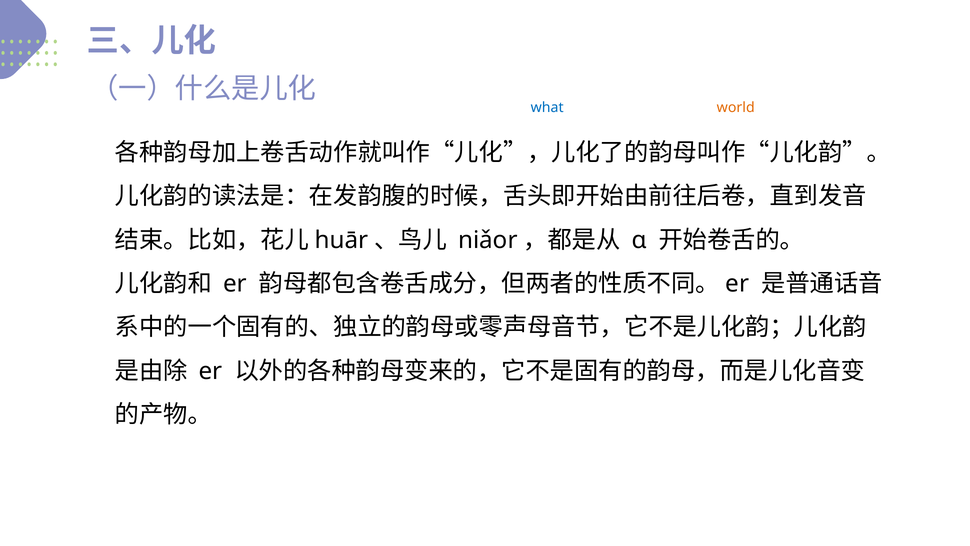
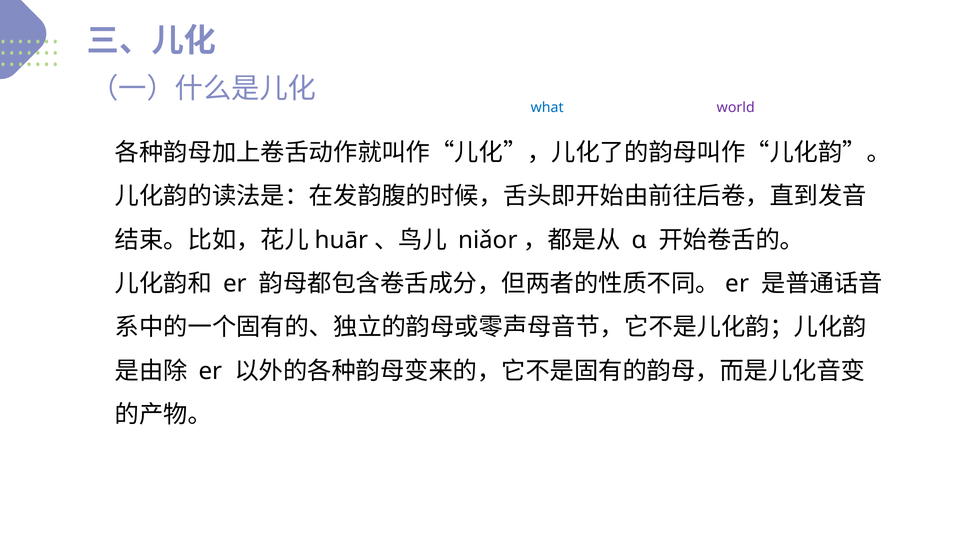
world colour: orange -> purple
